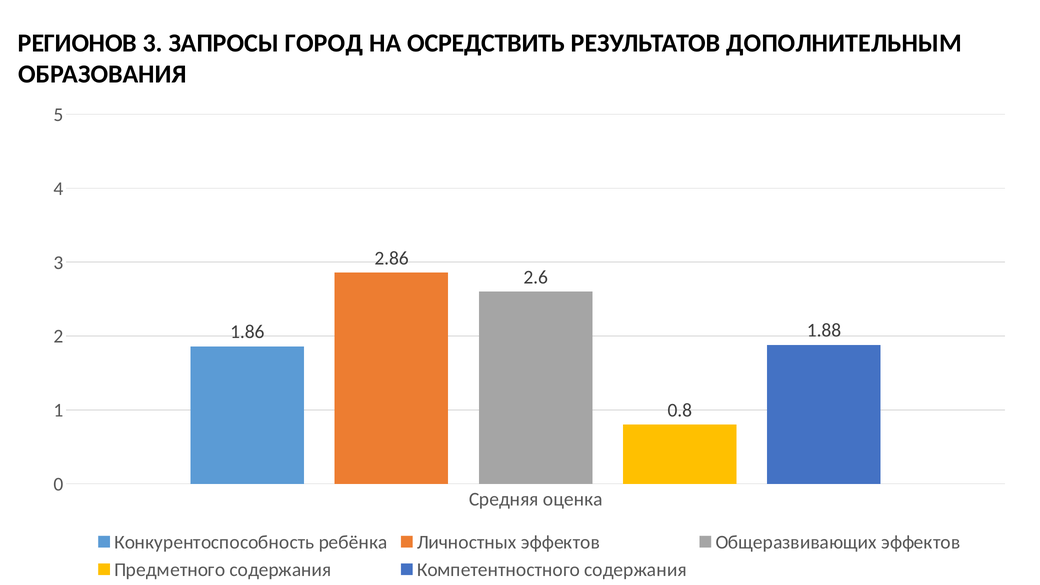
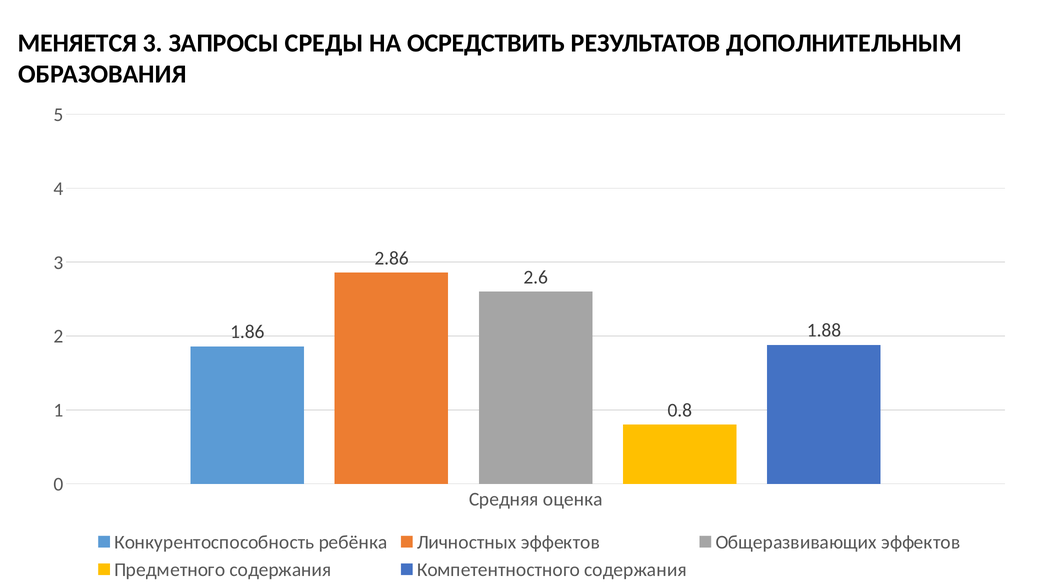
РЕГИОНОВ: РЕГИОНОВ -> МЕНЯЕТСЯ
ГОРОД: ГОРОД -> СРЕДЫ
